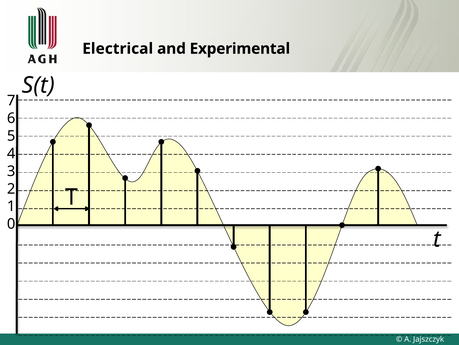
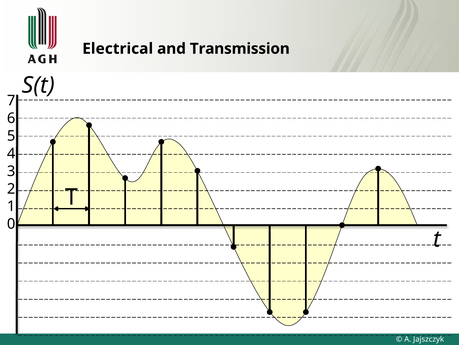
Experimental: Experimental -> Transmission
